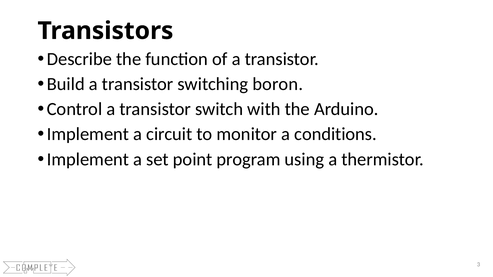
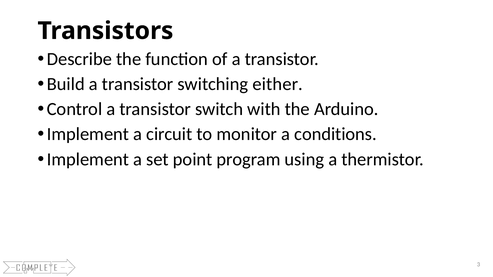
boron: boron -> either
